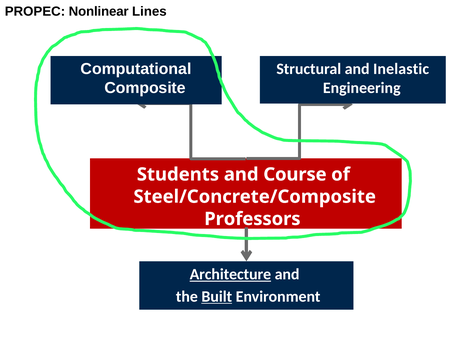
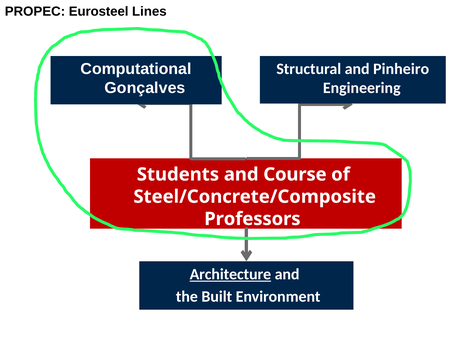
Nonlinear: Nonlinear -> Eurosteel
Inelastic: Inelastic -> Pinheiro
Composite: Composite -> Gonçalves
Built underline: present -> none
